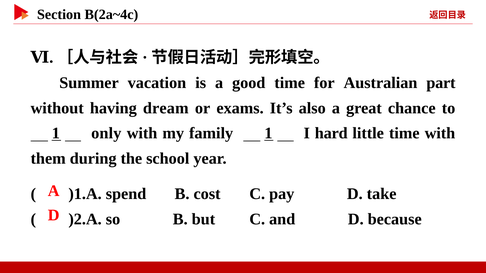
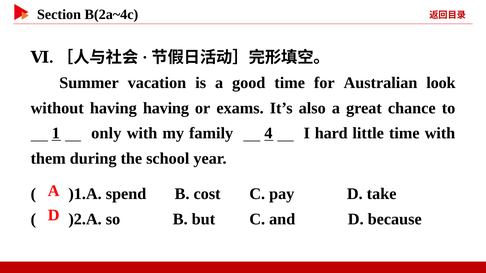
part: part -> look
having dream: dream -> having
family 1: 1 -> 4
